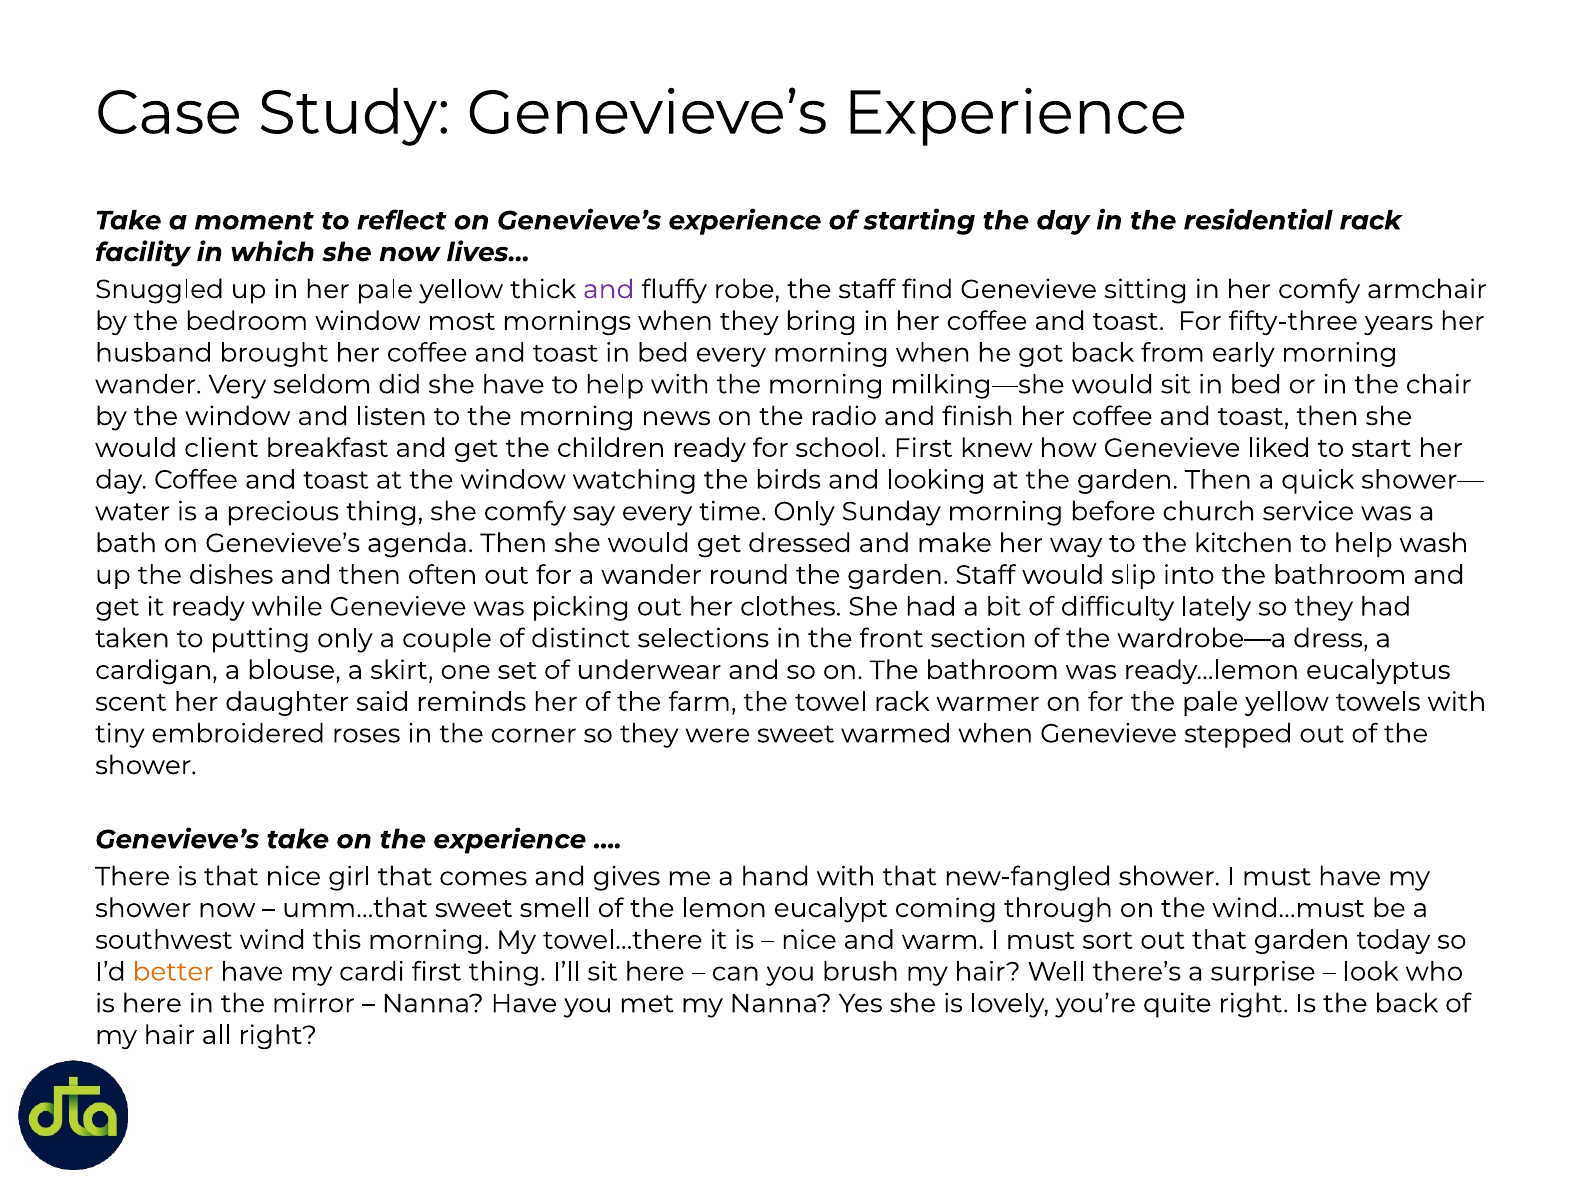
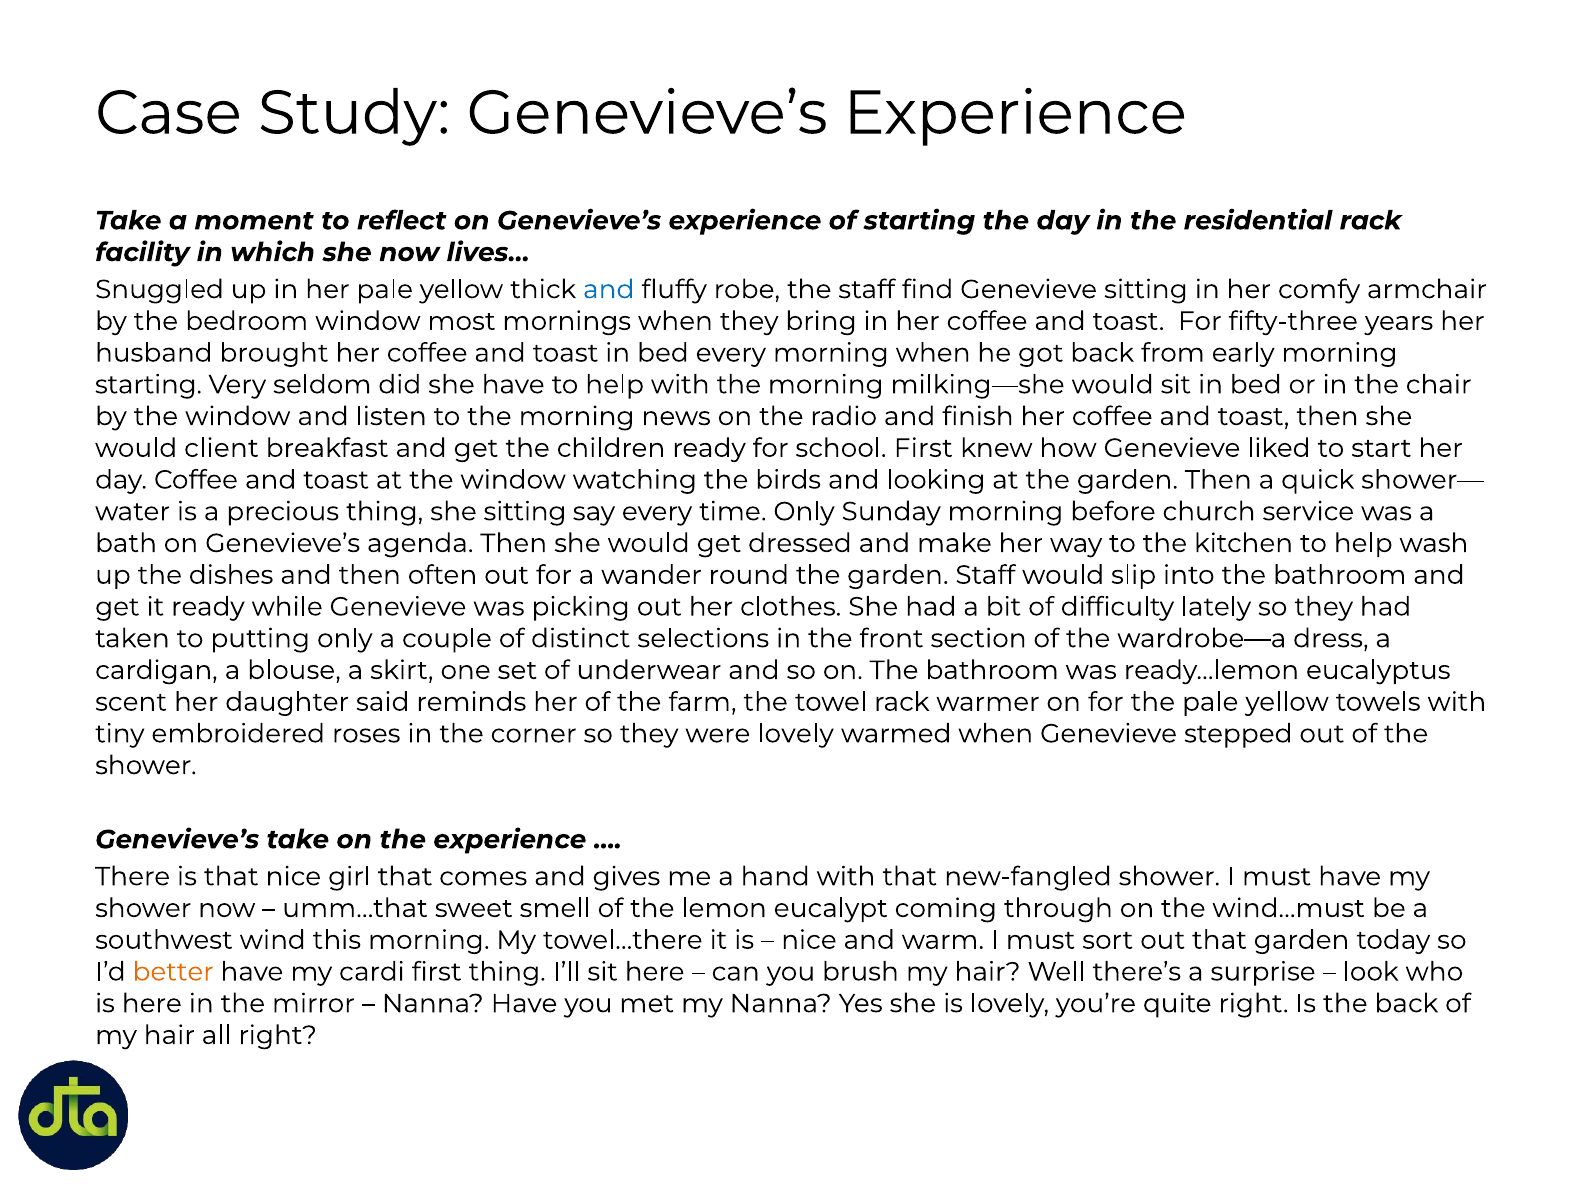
and at (609, 289) colour: purple -> blue
wander at (148, 385): wander -> starting
she comfy: comfy -> sitting
were sweet: sweet -> lovely
